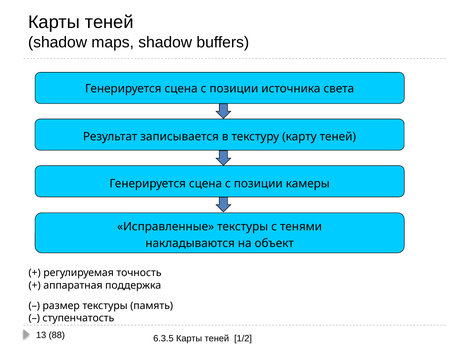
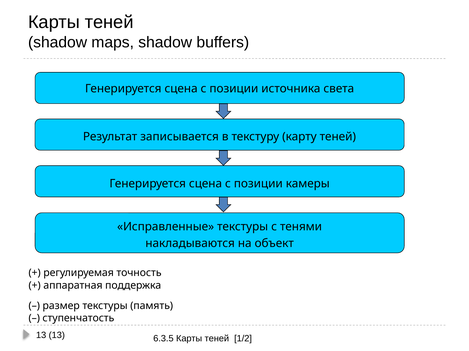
13 88: 88 -> 13
